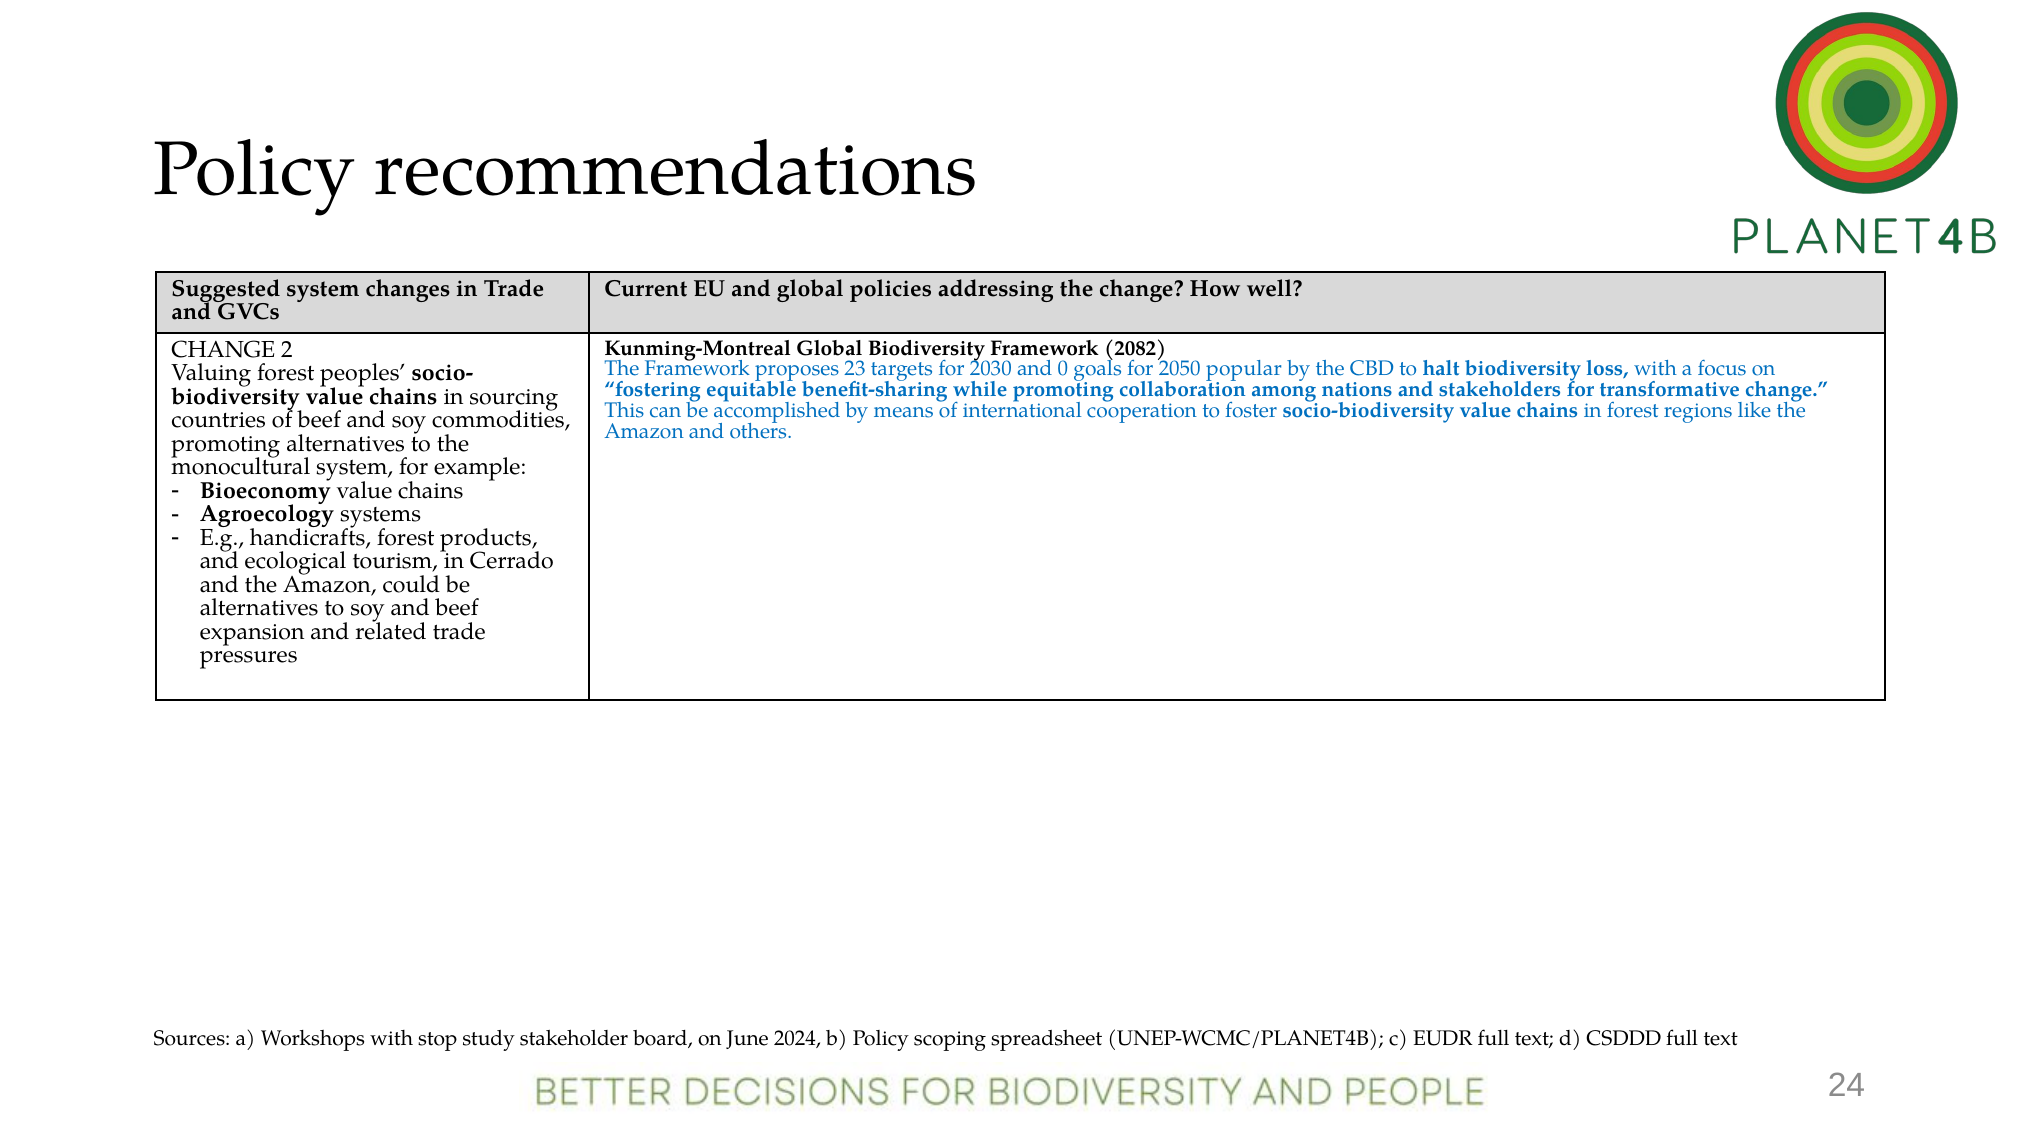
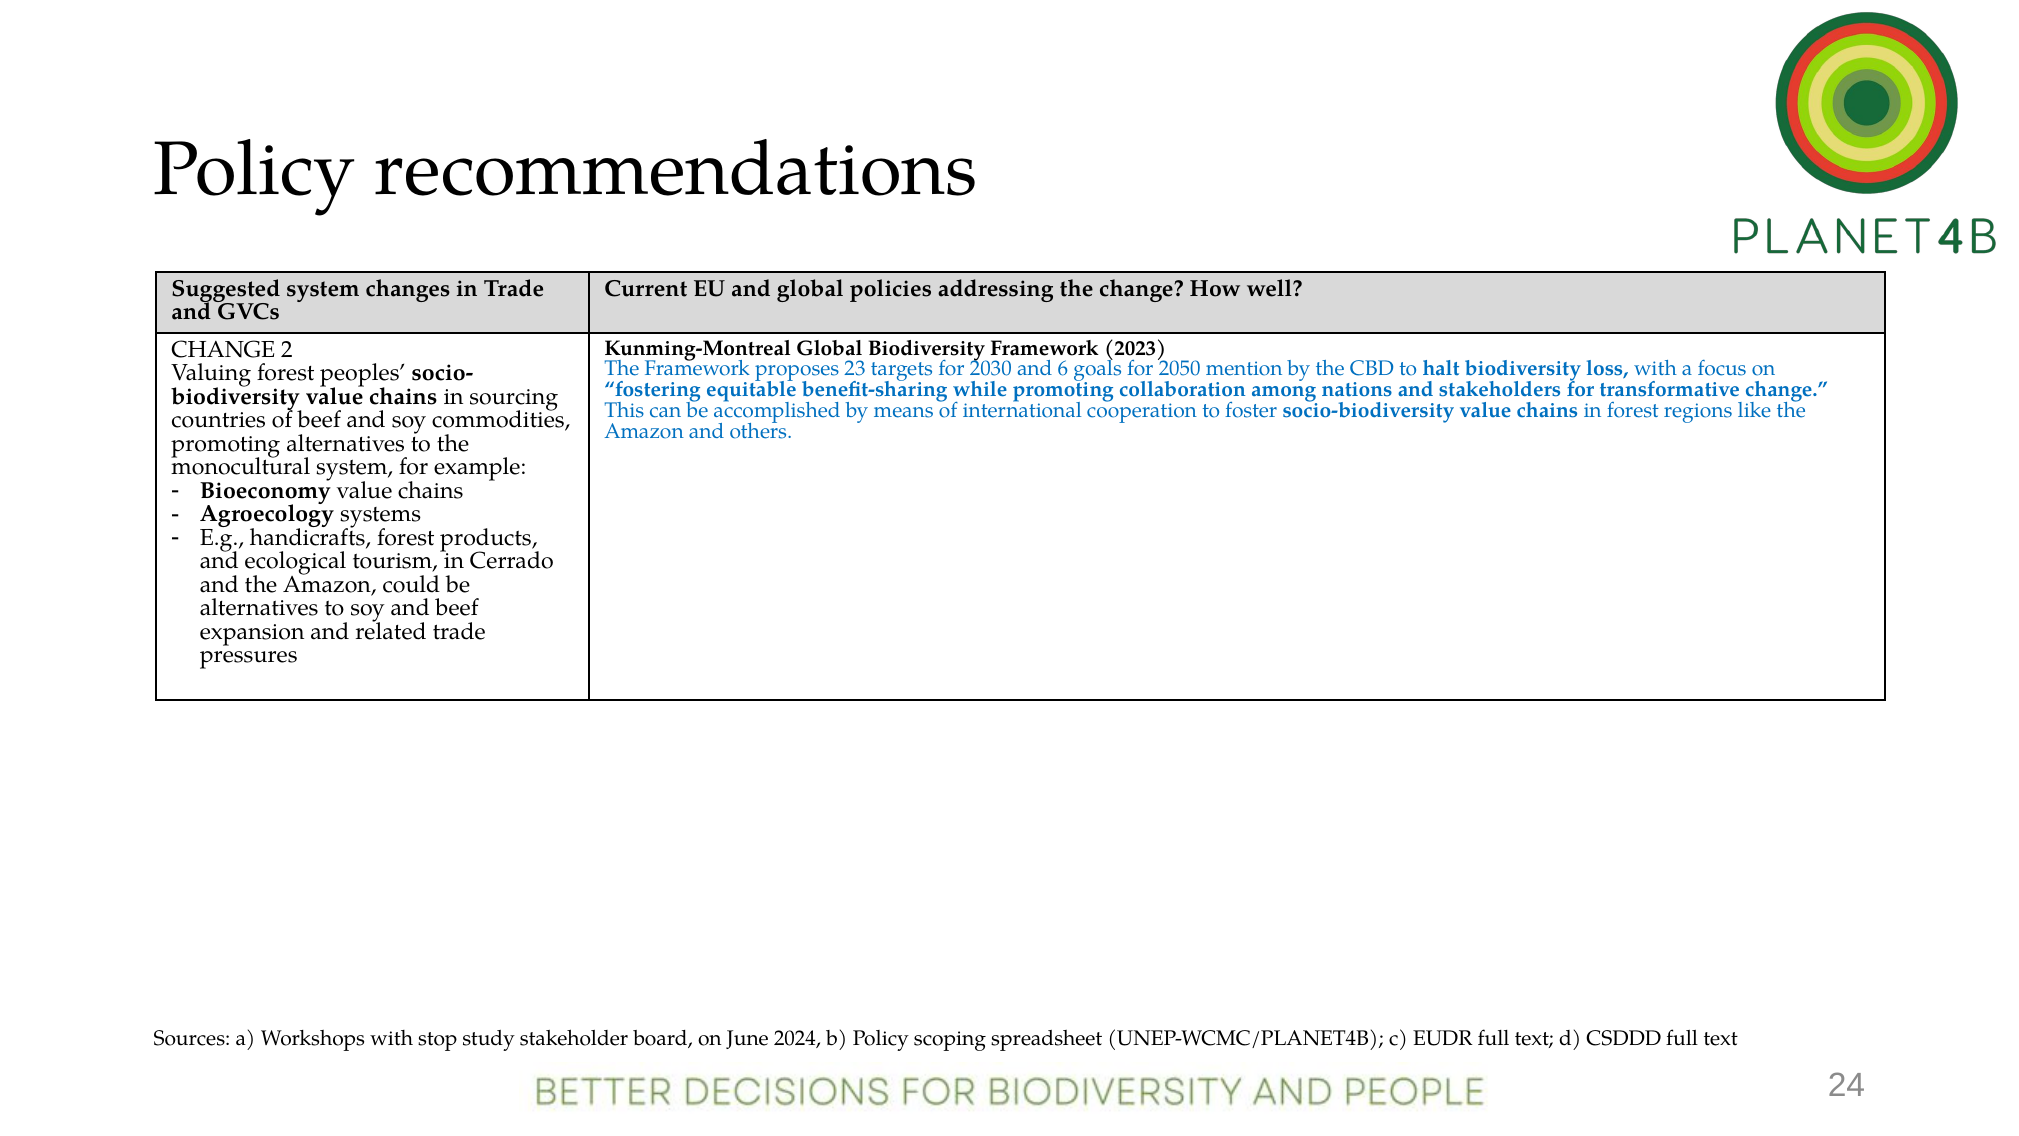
2082: 2082 -> 2023
0: 0 -> 6
popular: popular -> mention
